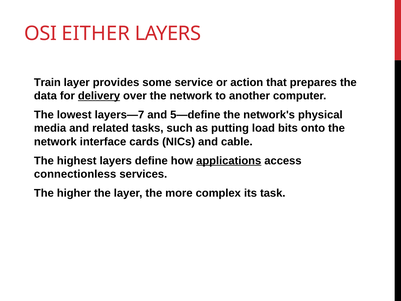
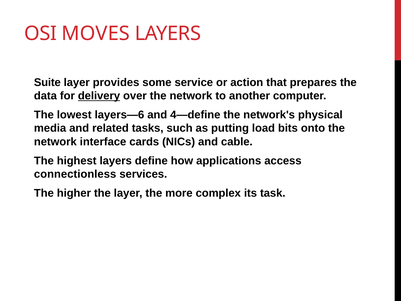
EITHER: EITHER -> MOVES
Train: Train -> Suite
layers—7: layers—7 -> layers—6
5—define: 5—define -> 4—define
applications underline: present -> none
